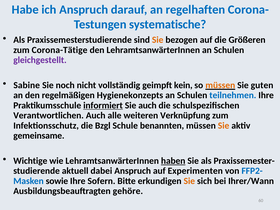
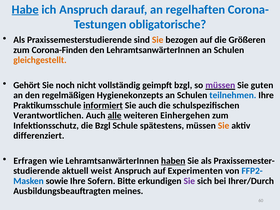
Habe underline: none -> present
systematische: systematische -> obligatorische
Corona-Tätige: Corona-Tätige -> Corona-Finden
gleichgestellt colour: purple -> orange
Sabine: Sabine -> Gehört
geimpft kein: kein -> bzgl
müssen at (220, 85) colour: orange -> purple
alle underline: none -> present
Verknüpfung: Verknüpfung -> Einhergehen
benannten: benannten -> spätestens
gemeinsame: gemeinsame -> differenziert
Wichtige: Wichtige -> Erfragen
dabei: dabei -> weist
Sie at (189, 181) colour: orange -> purple
Ihrer/Wann: Ihrer/Wann -> Ihrer/Durch
gehöre: gehöre -> meines
